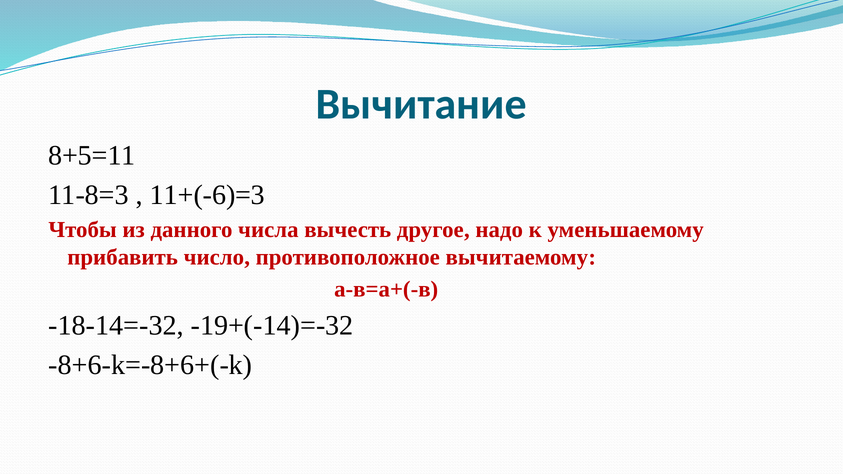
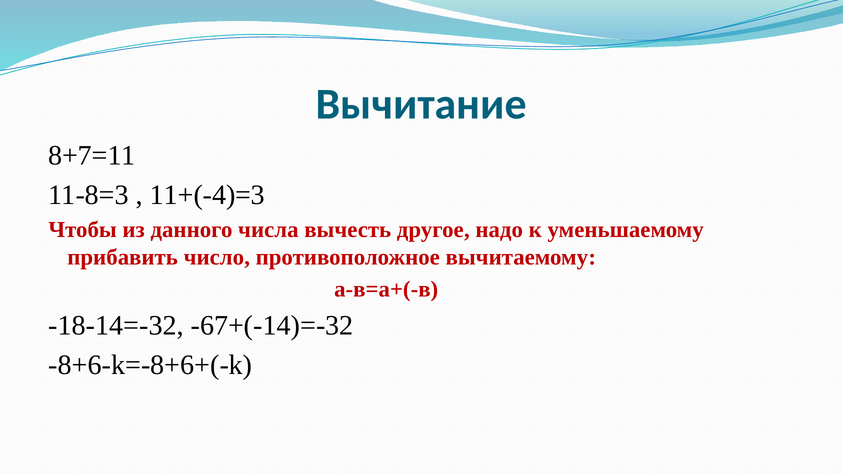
8+5=11: 8+5=11 -> 8+7=11
11+(-6)=3: 11+(-6)=3 -> 11+(-4)=3
-19+(-14)=-32: -19+(-14)=-32 -> -67+(-14)=-32
